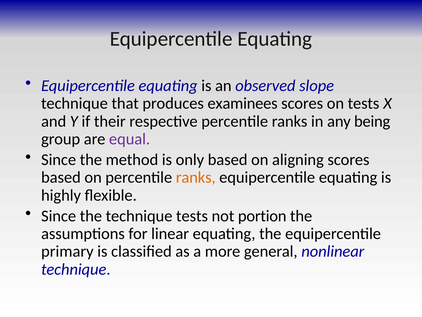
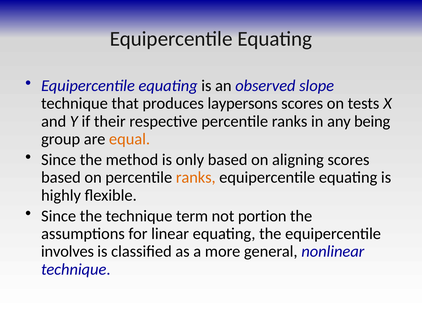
examinees: examinees -> laypersons
equal colour: purple -> orange
technique tests: tests -> term
primary: primary -> involves
